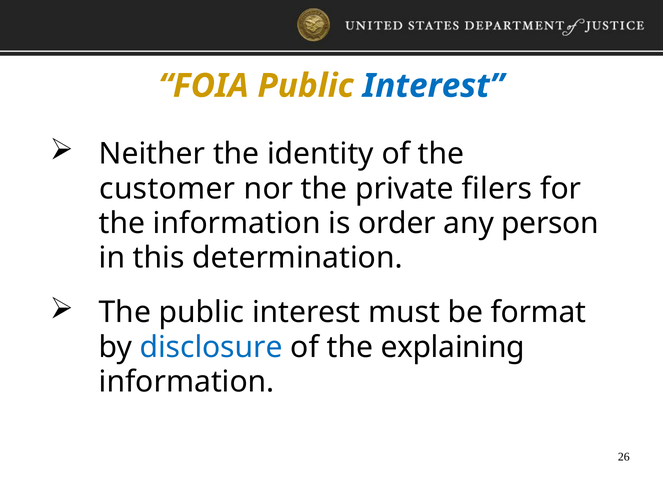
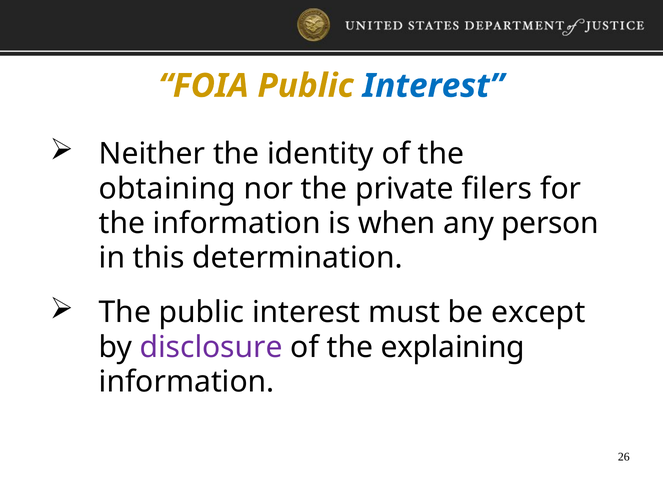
customer: customer -> obtaining
order: order -> when
format: format -> except
disclosure colour: blue -> purple
